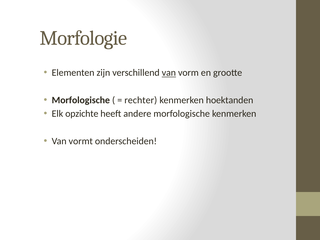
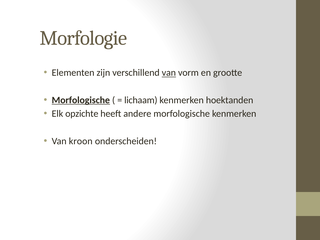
Morfologische at (81, 100) underline: none -> present
rechter: rechter -> lichaam
vormt: vormt -> kroon
